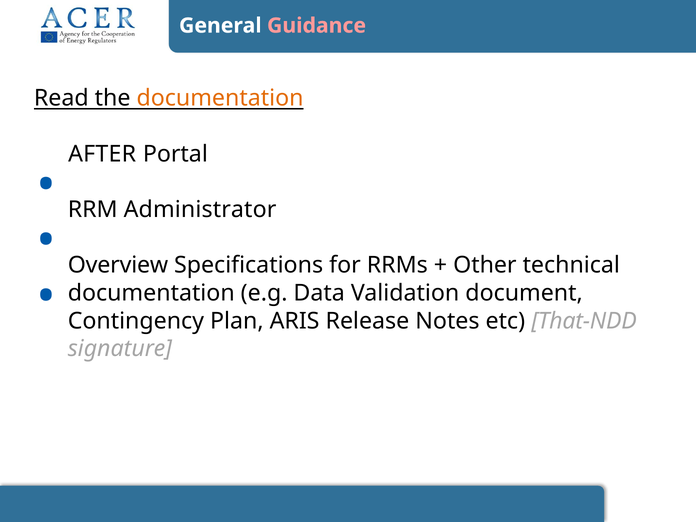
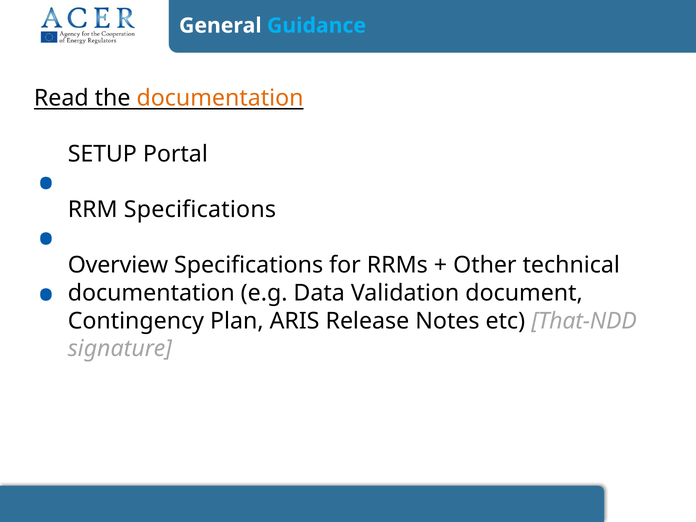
Guidance colour: pink -> light blue
AFTER: AFTER -> SETUP
RRM Administrator: Administrator -> Specifications
